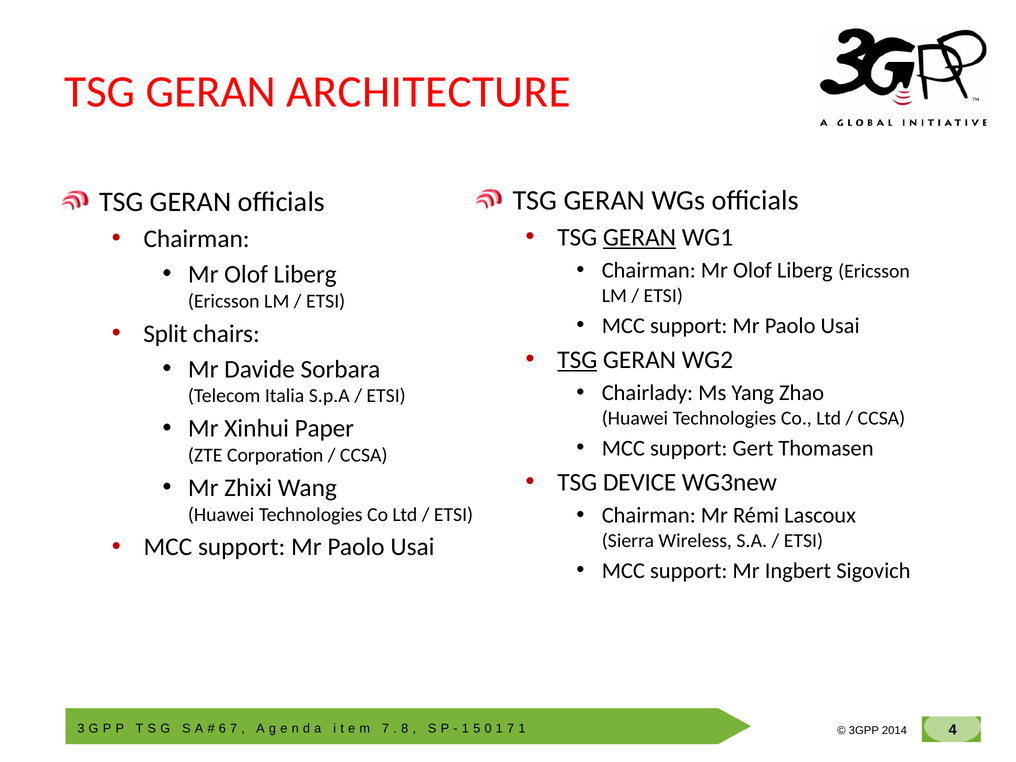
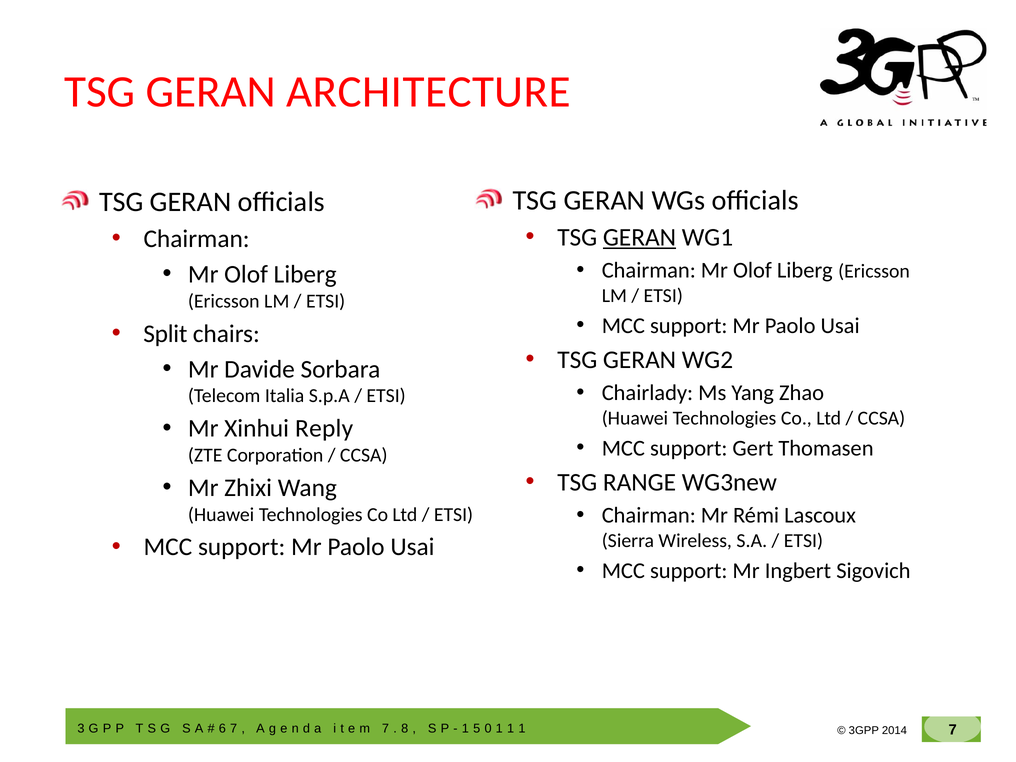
TSG at (577, 360) underline: present -> none
Paper: Paper -> Reply
DEVICE: DEVICE -> RANGE
7 at (511, 729): 7 -> 1
4 at (953, 730): 4 -> 7
